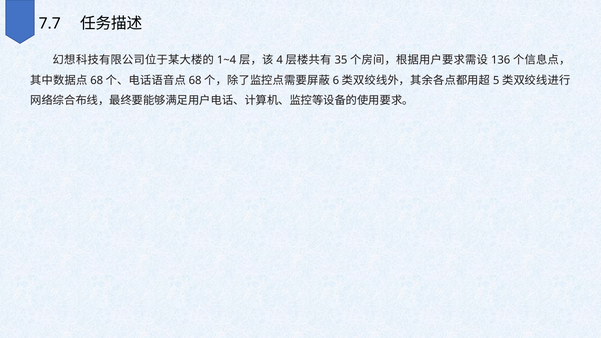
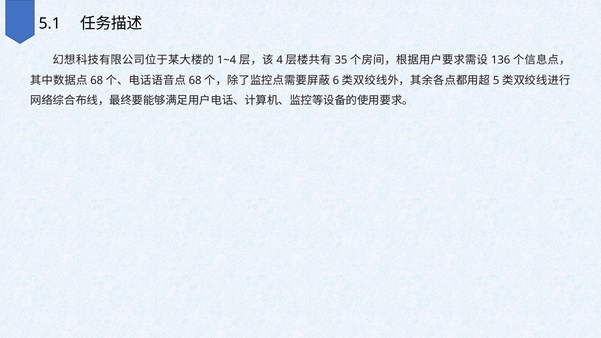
7.7: 7.7 -> 5.1
